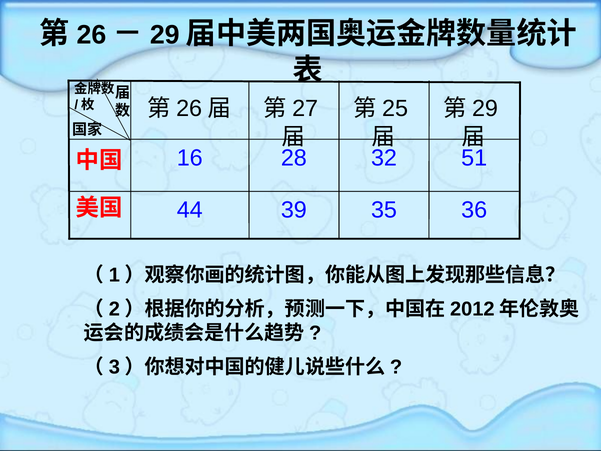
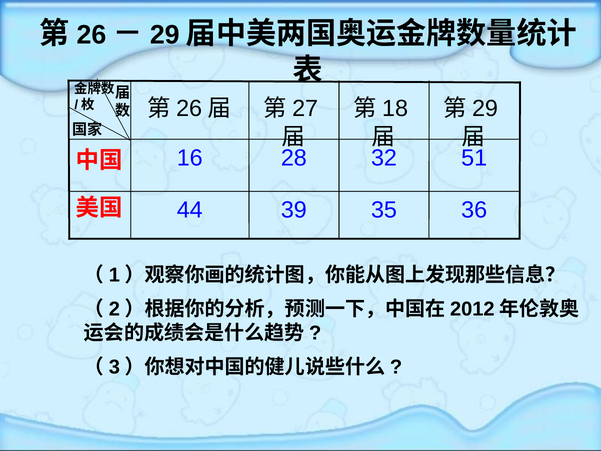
25: 25 -> 18
